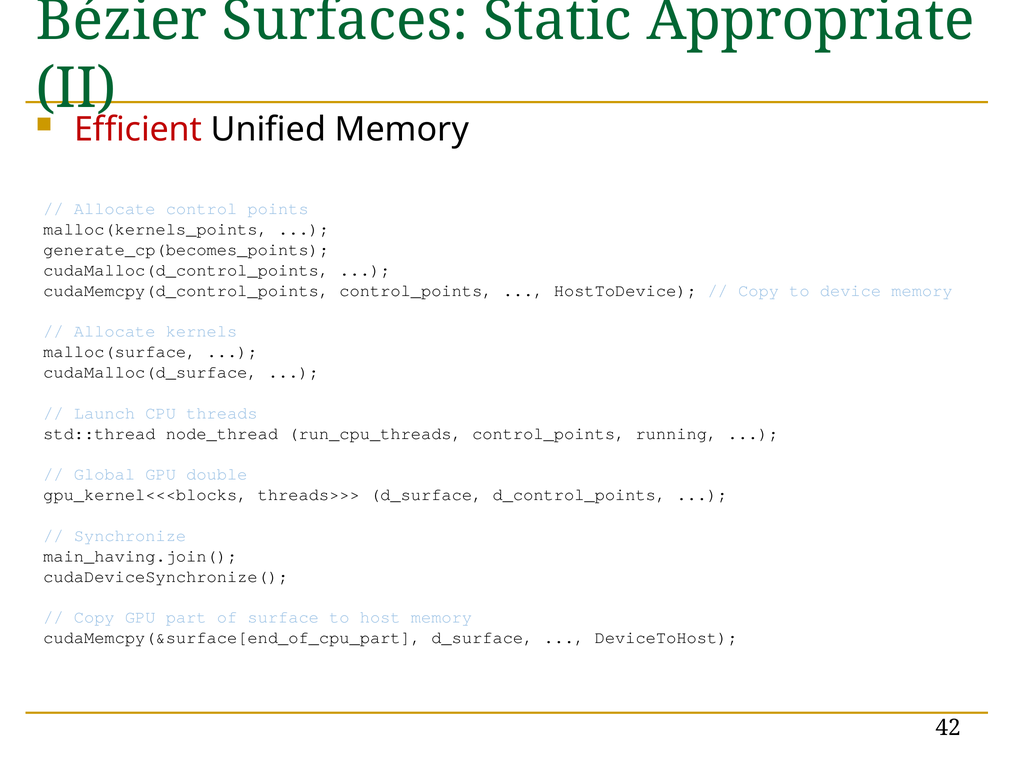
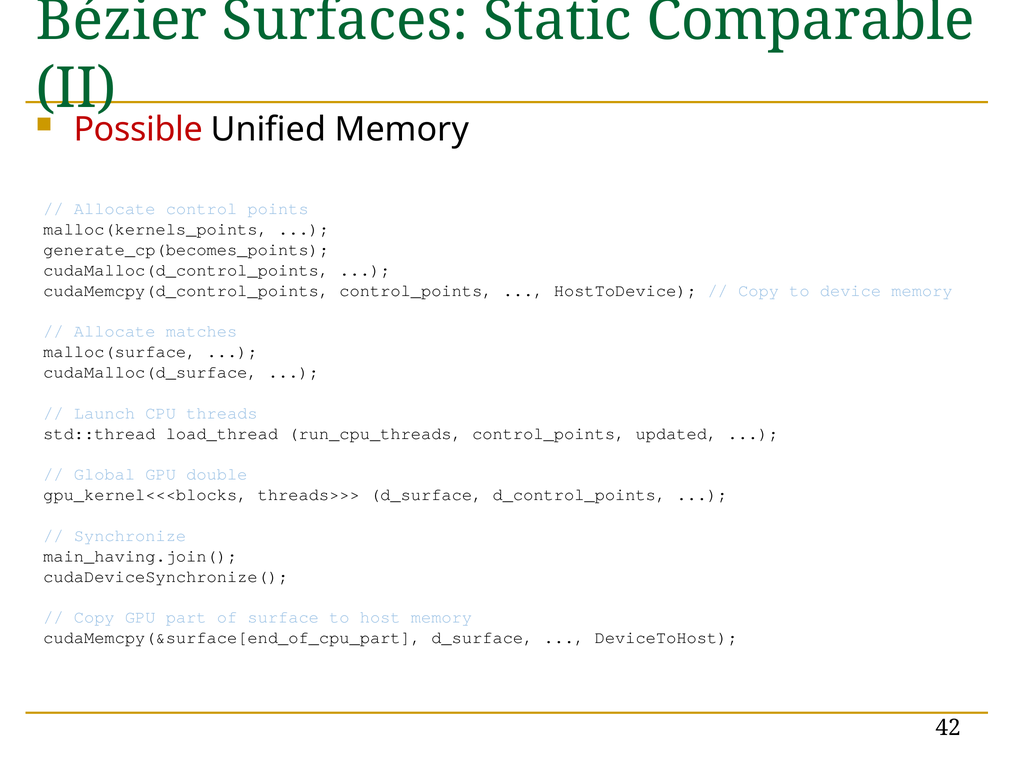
Appropriate: Appropriate -> Comparable
Efficient: Efficient -> Possible
kernels: kernels -> matches
node_thread: node_thread -> load_thread
running: running -> updated
